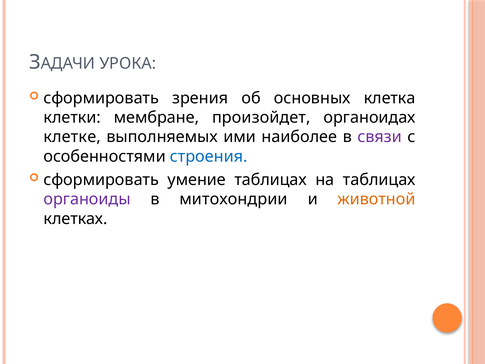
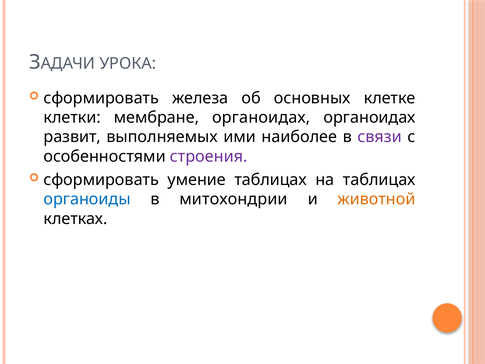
зрения: зрения -> железа
клетка: клетка -> клетке
мембране произойдет: произойдет -> органоидах
клетке: клетке -> развит
строения colour: blue -> purple
органоиды colour: purple -> blue
